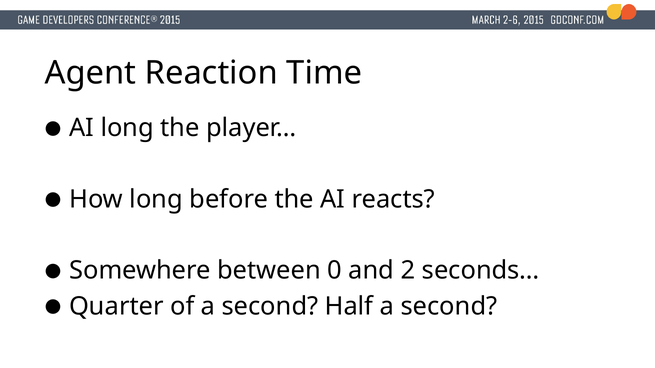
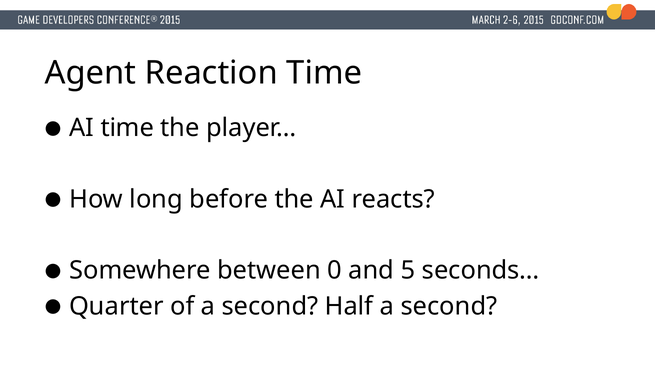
AI long: long -> time
2: 2 -> 5
